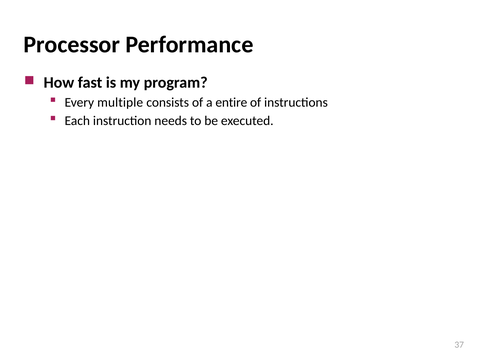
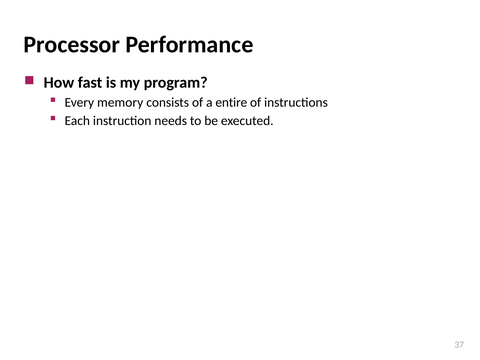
multiple: multiple -> memory
